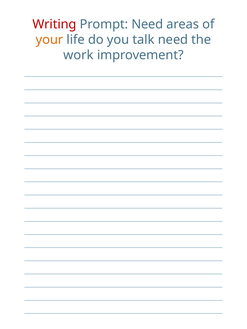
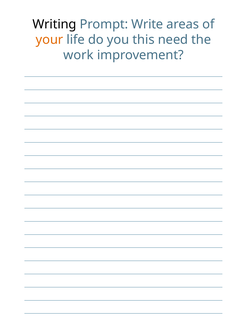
Writing colour: red -> black
Prompt Need: Need -> Write
talk: talk -> this
